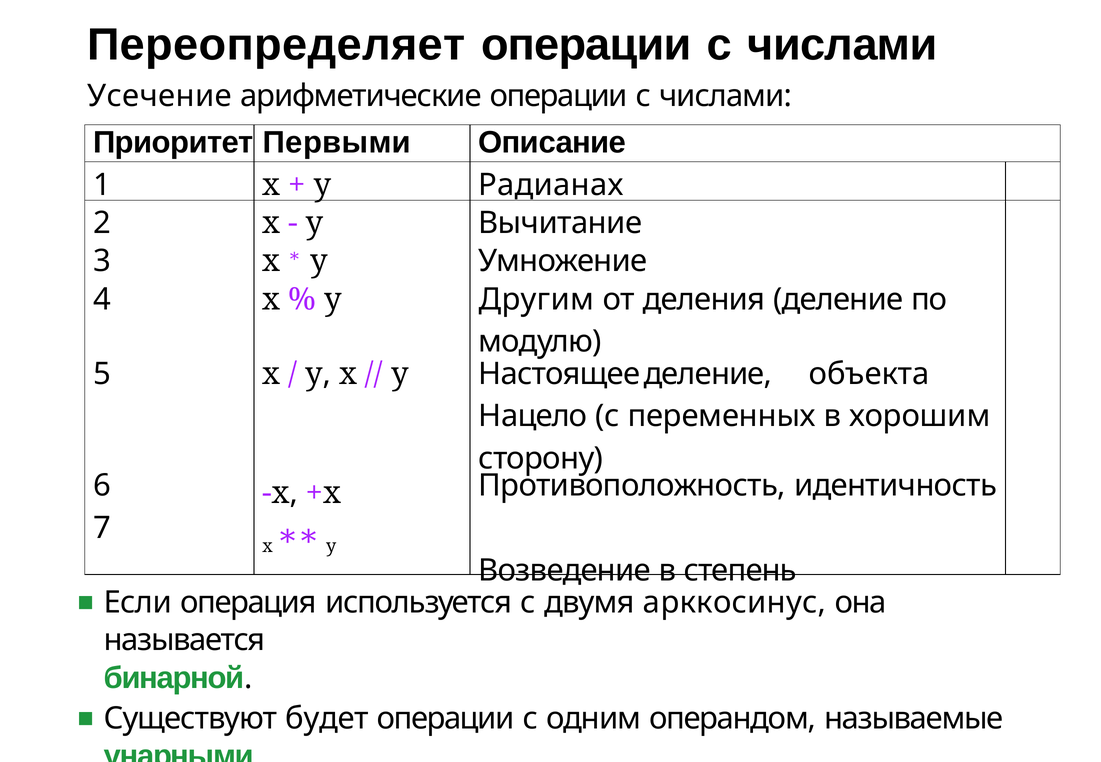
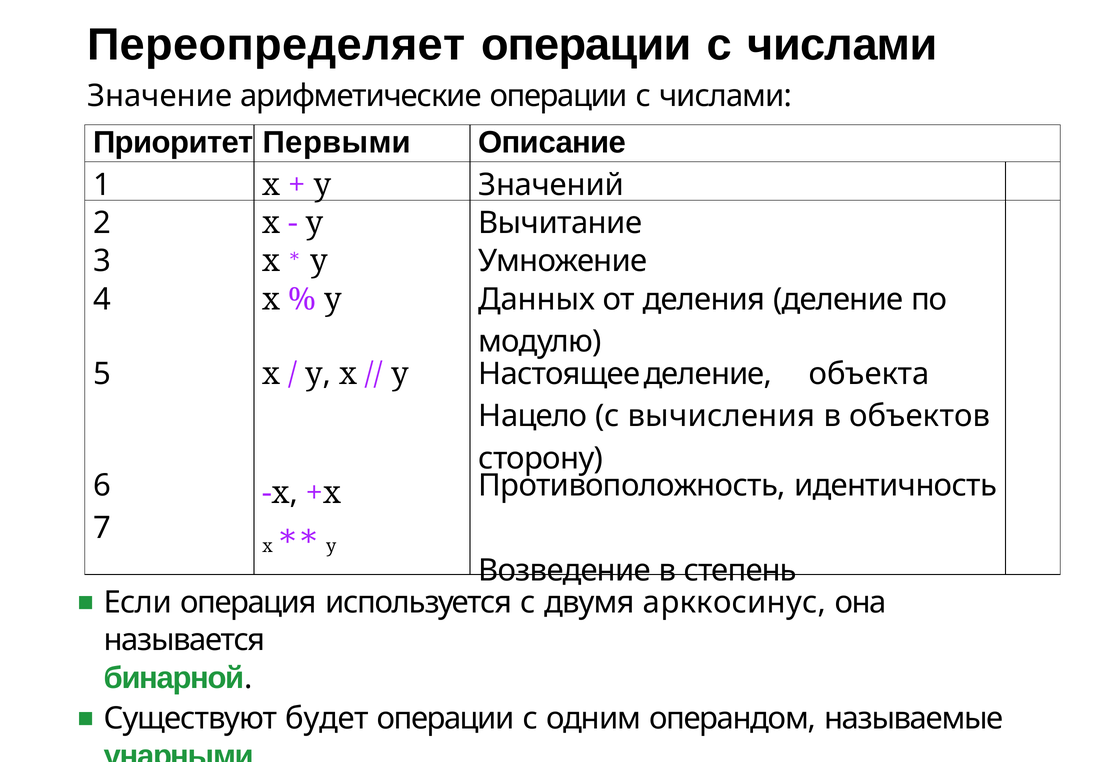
Усечение: Усечение -> Значение
Радианах: Радианах -> Значений
Другим: Другим -> Данных
переменных: переменных -> вычисления
хорошим: хорошим -> объектов
